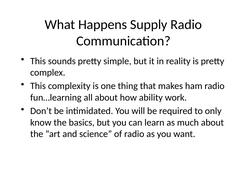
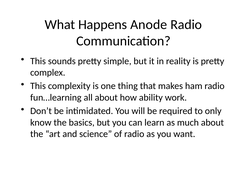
Supply: Supply -> Anode
